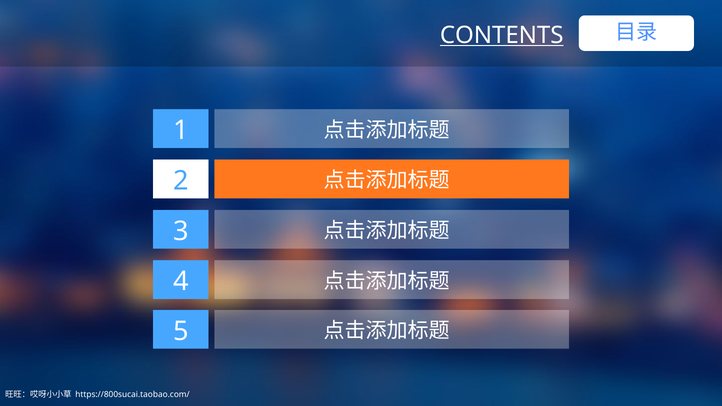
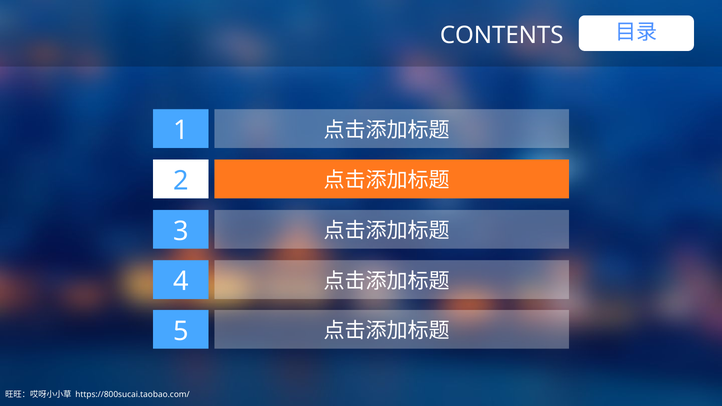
CONTENTS underline: present -> none
